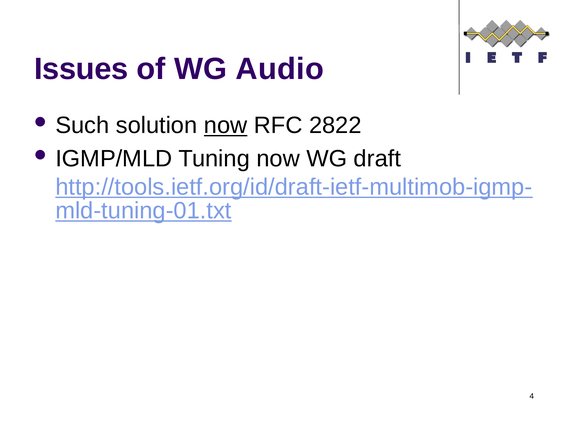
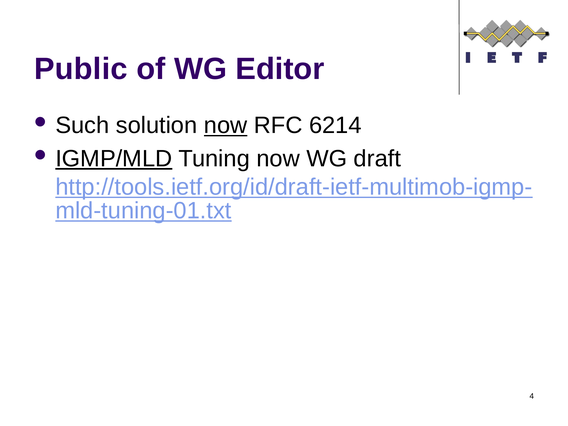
Issues: Issues -> Public
Audio: Audio -> Editor
2822: 2822 -> 6214
IGMP/MLD underline: none -> present
